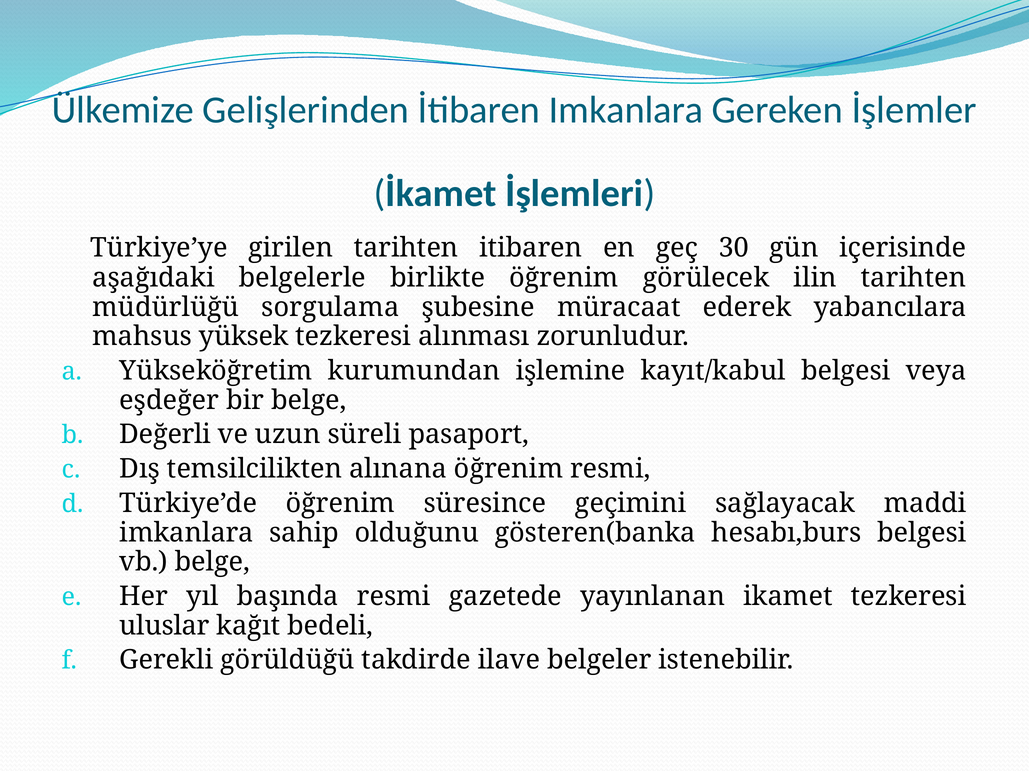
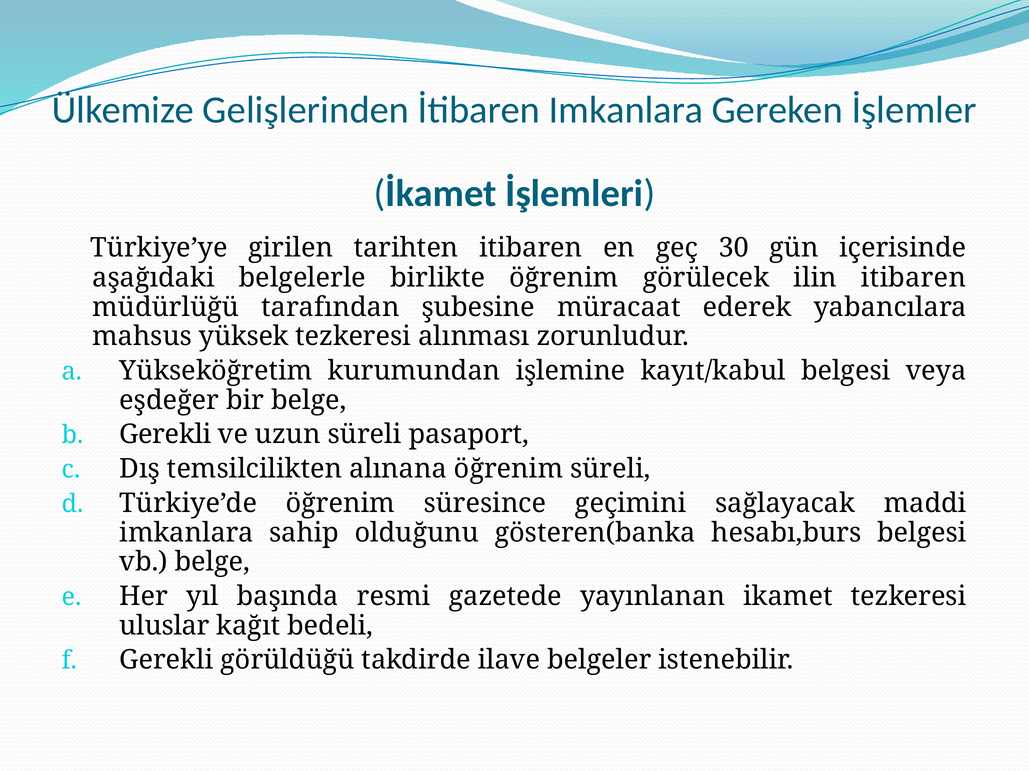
ilin tarihten: tarihten -> itibaren
sorgulama: sorgulama -> tarafından
Değerli at (165, 435): Değerli -> Gerekli
öğrenim resmi: resmi -> süreli
